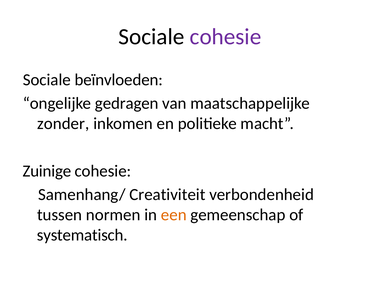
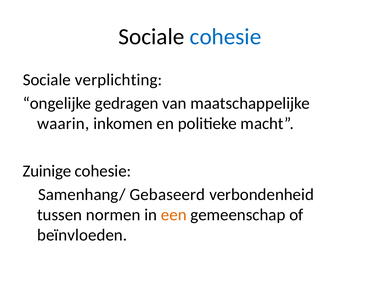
cohesie at (226, 37) colour: purple -> blue
beïnvloeden: beïnvloeden -> verplichting
zonder: zonder -> waarin
Creativiteit: Creativiteit -> Gebaseerd
systematisch: systematisch -> beïnvloeden
